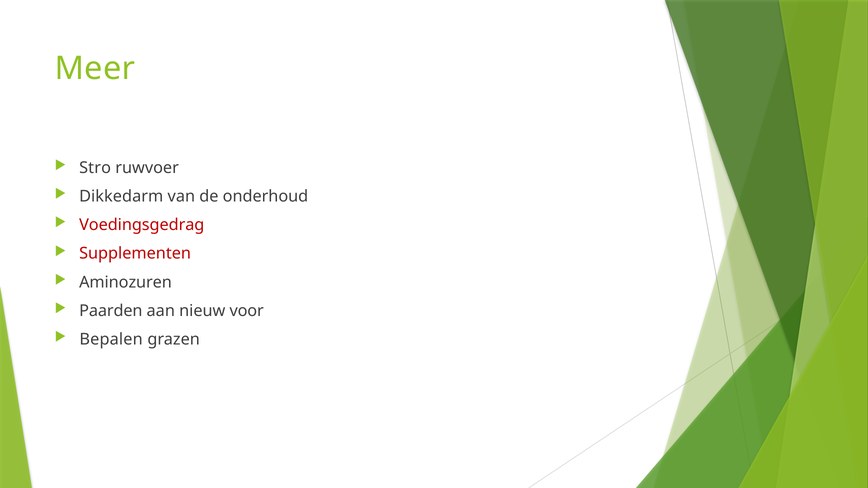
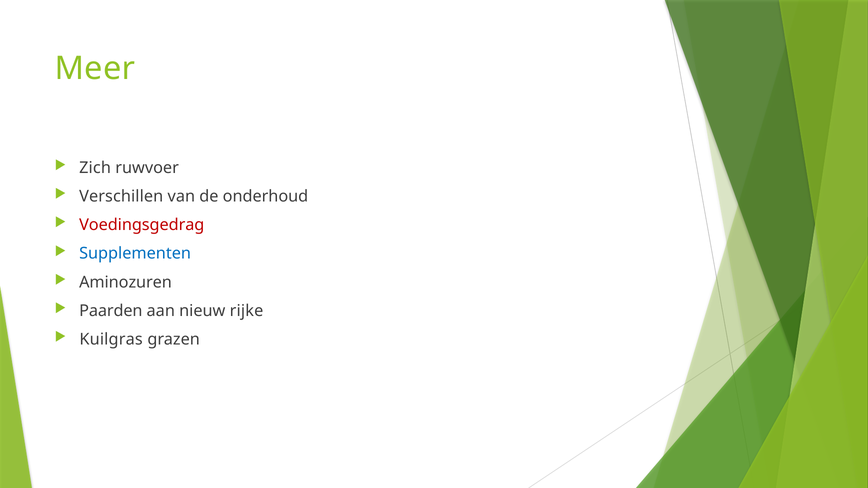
Stro: Stro -> Zich
Dikkedarm: Dikkedarm -> Verschillen
Supplementen colour: red -> blue
voor: voor -> rijke
Bepalen: Bepalen -> Kuilgras
